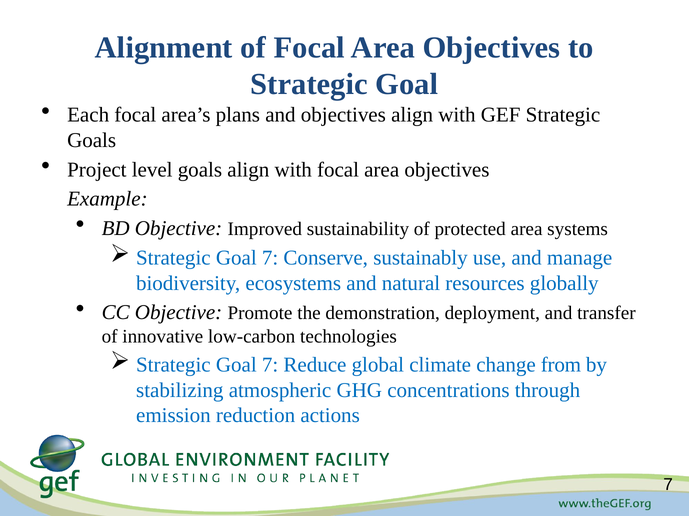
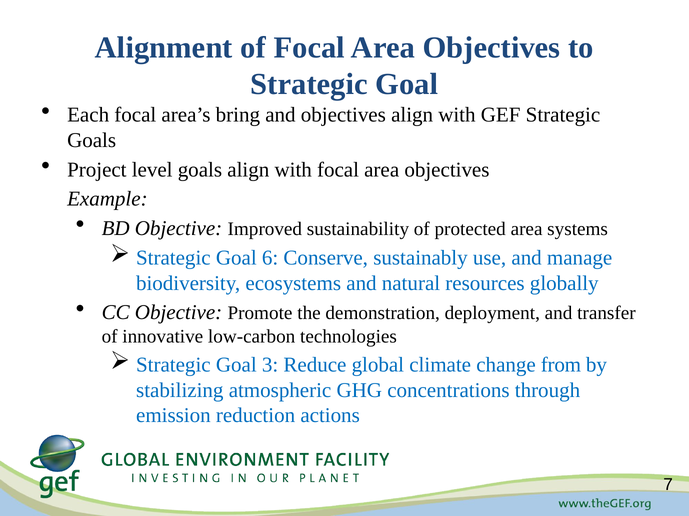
plans: plans -> bring
7 at (270, 258): 7 -> 6
7 at (270, 365): 7 -> 3
